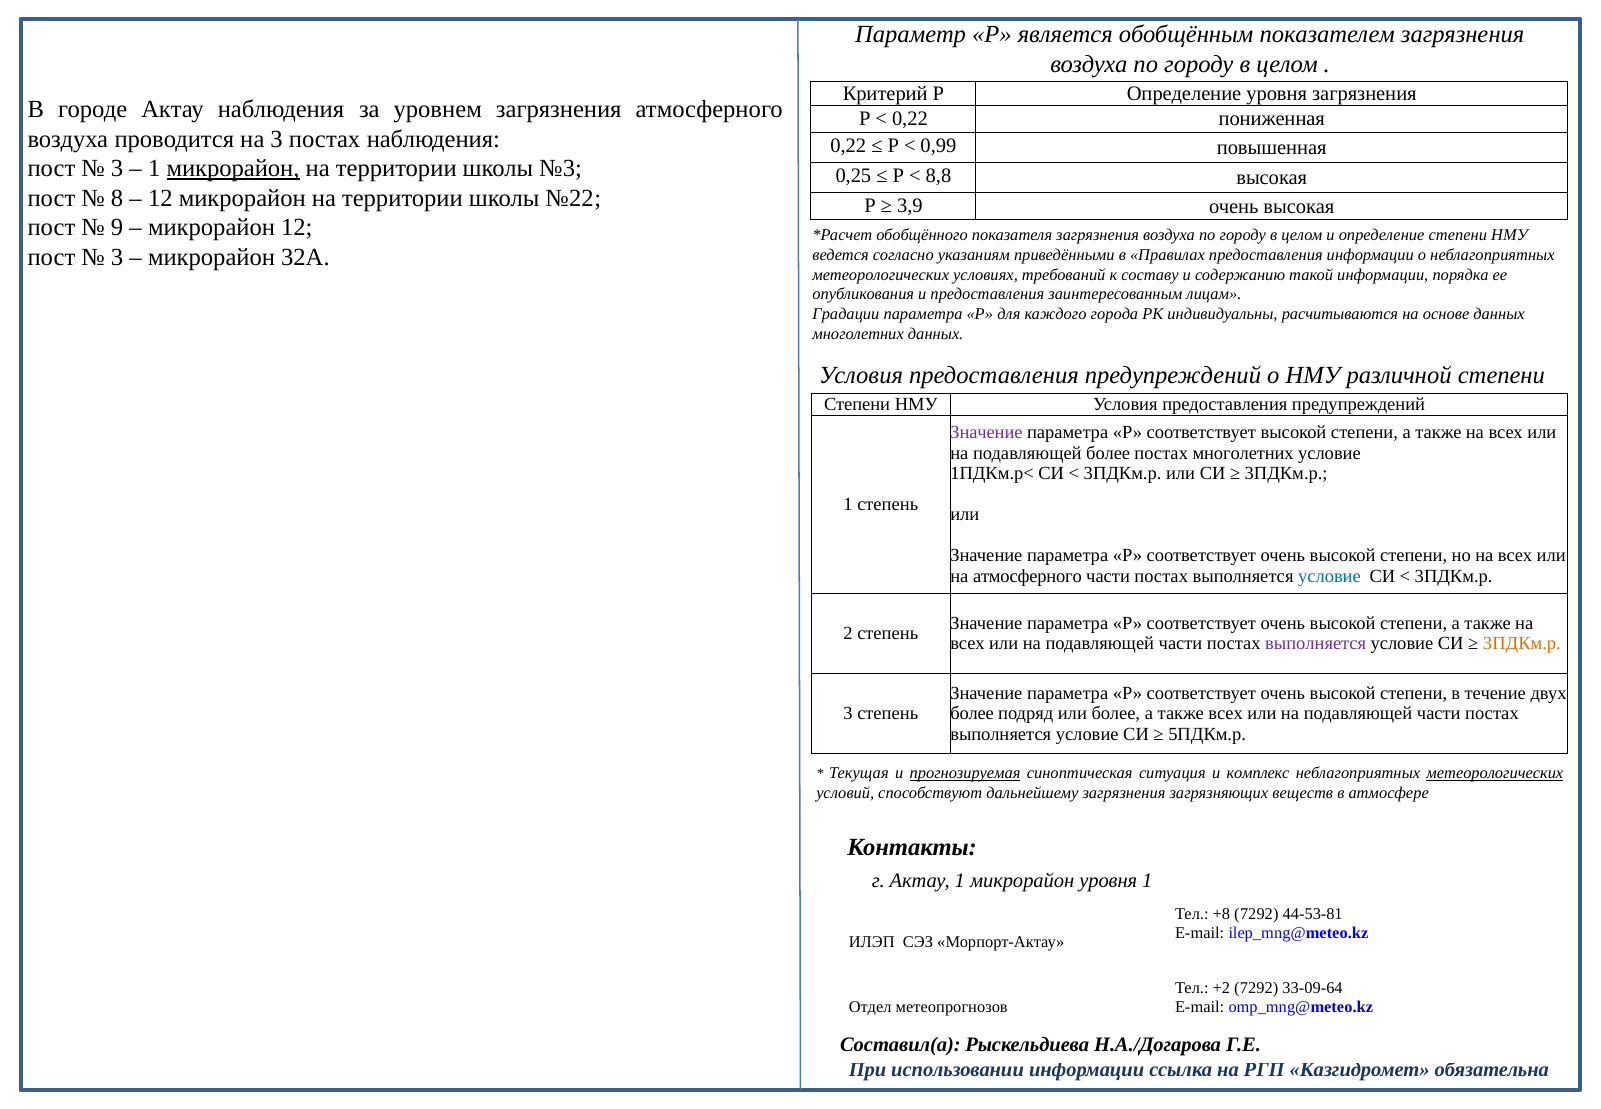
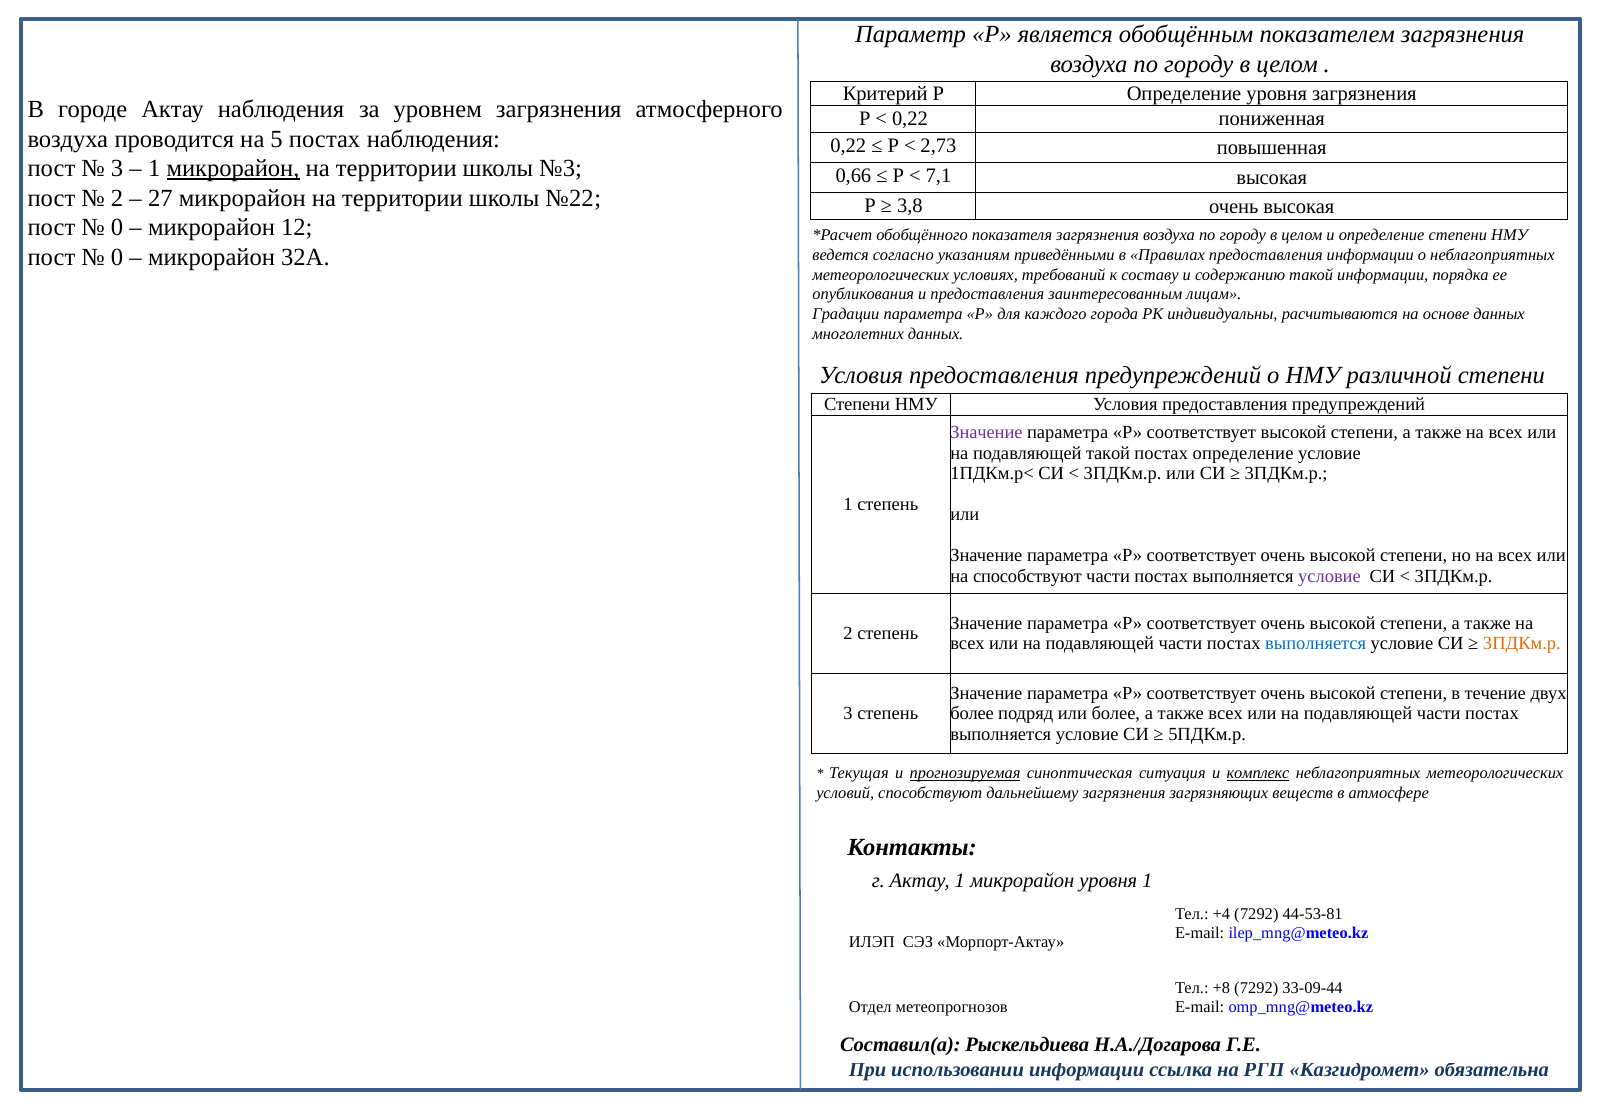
на 3: 3 -> 5
0,99: 0,99 -> 2,73
0,25: 0,25 -> 0,66
8,8: 8,8 -> 7,1
8 at (117, 198): 8 -> 2
12 at (160, 198): 12 -> 27
3,9: 3,9 -> 3,8
9 at (117, 228): 9 -> 0
3 at (117, 257): 3 -> 0
подавляющей более: более -> такой
постах многолетних: многолетних -> определение
на атмосферного: атмосферного -> способствуют
условие at (1329, 576) colour: blue -> purple
выполняется at (1316, 643) colour: purple -> blue
комплекс underline: none -> present
метеорологических at (1495, 773) underline: present -> none
+8: +8 -> +4
+2: +2 -> +8
33-09-64: 33-09-64 -> 33-09-44
